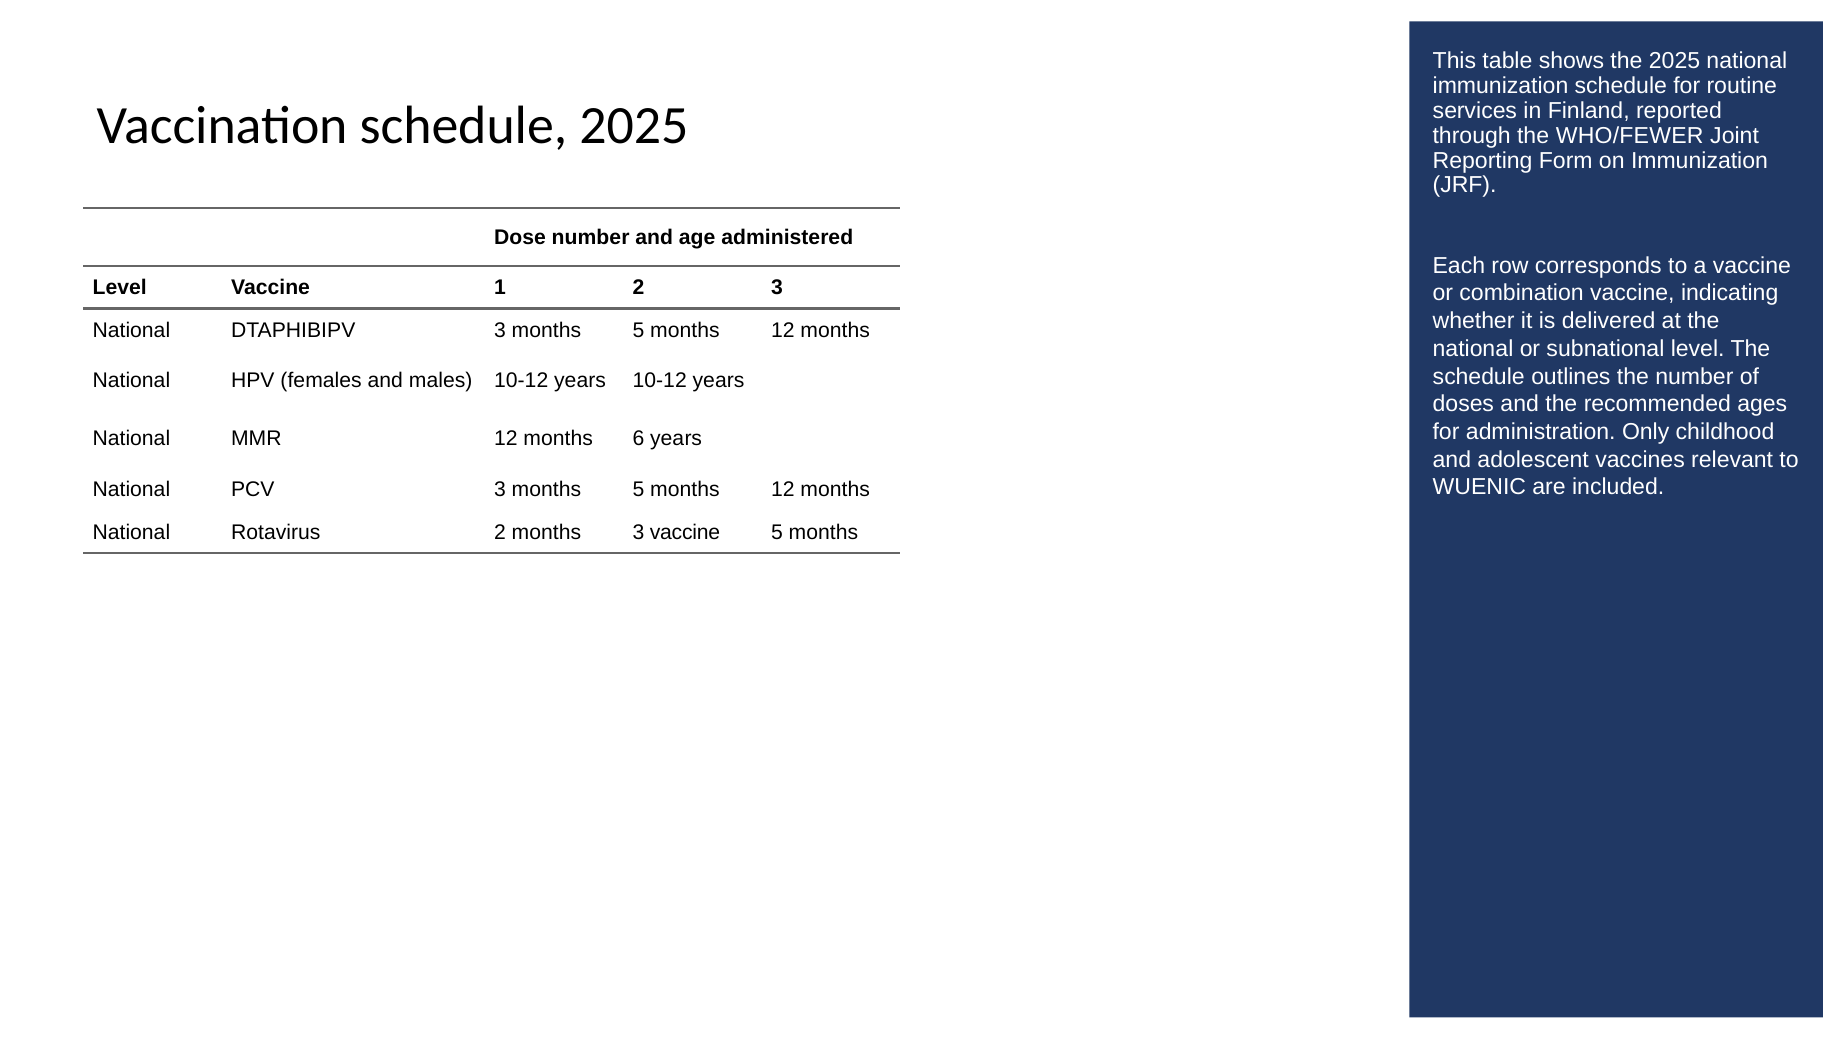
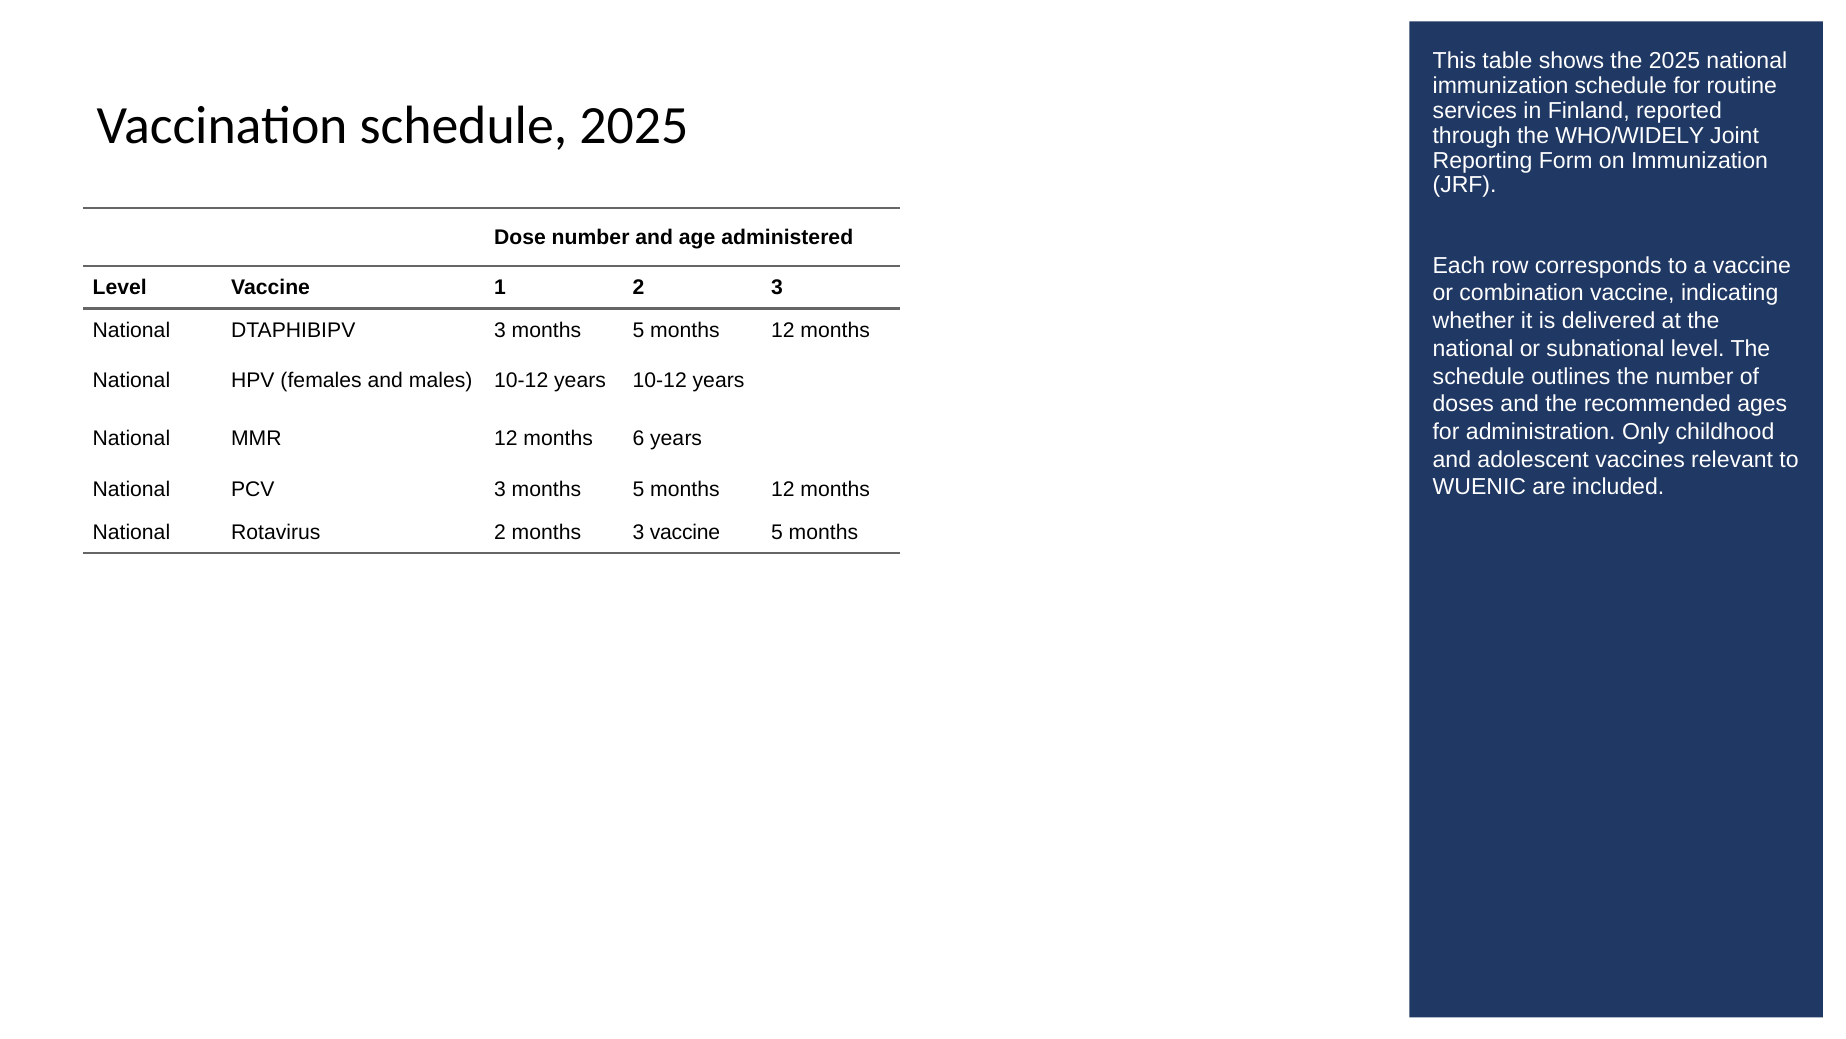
WHO/FEWER: WHO/FEWER -> WHO/WIDELY
